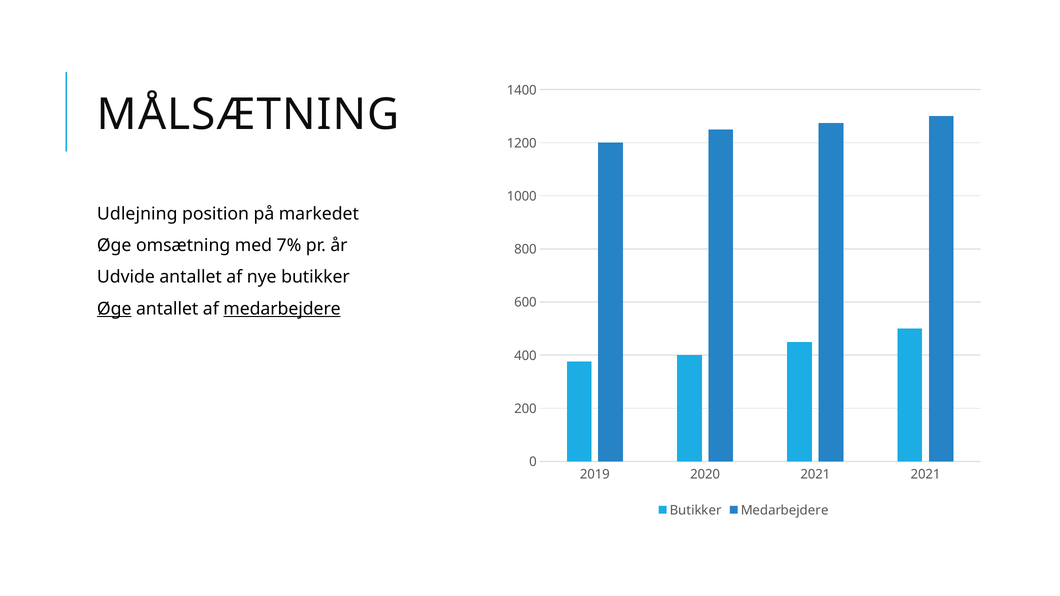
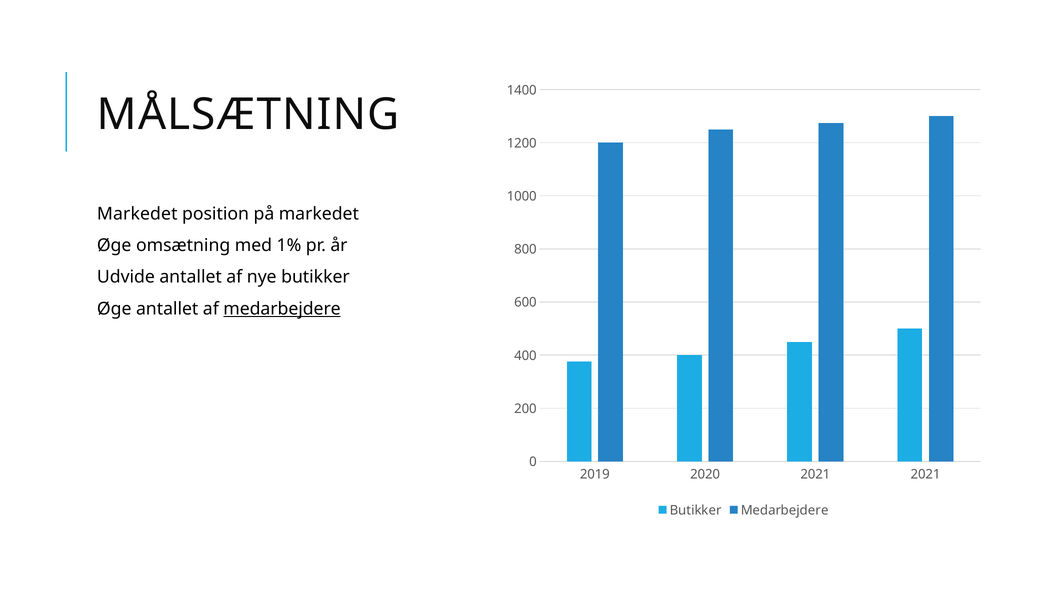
Udlejning at (137, 214): Udlejning -> Markedet
7%: 7% -> 1%
Øge at (114, 309) underline: present -> none
